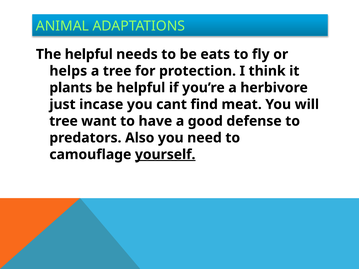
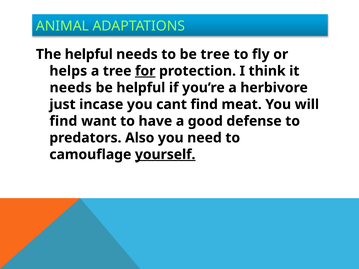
be eats: eats -> tree
for underline: none -> present
plants at (71, 88): plants -> needs
tree at (64, 121): tree -> find
